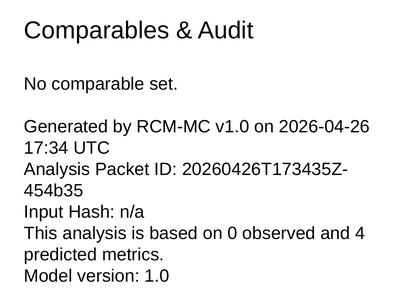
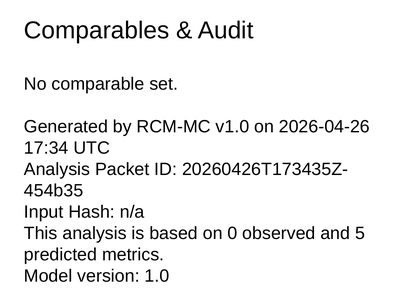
4: 4 -> 5
